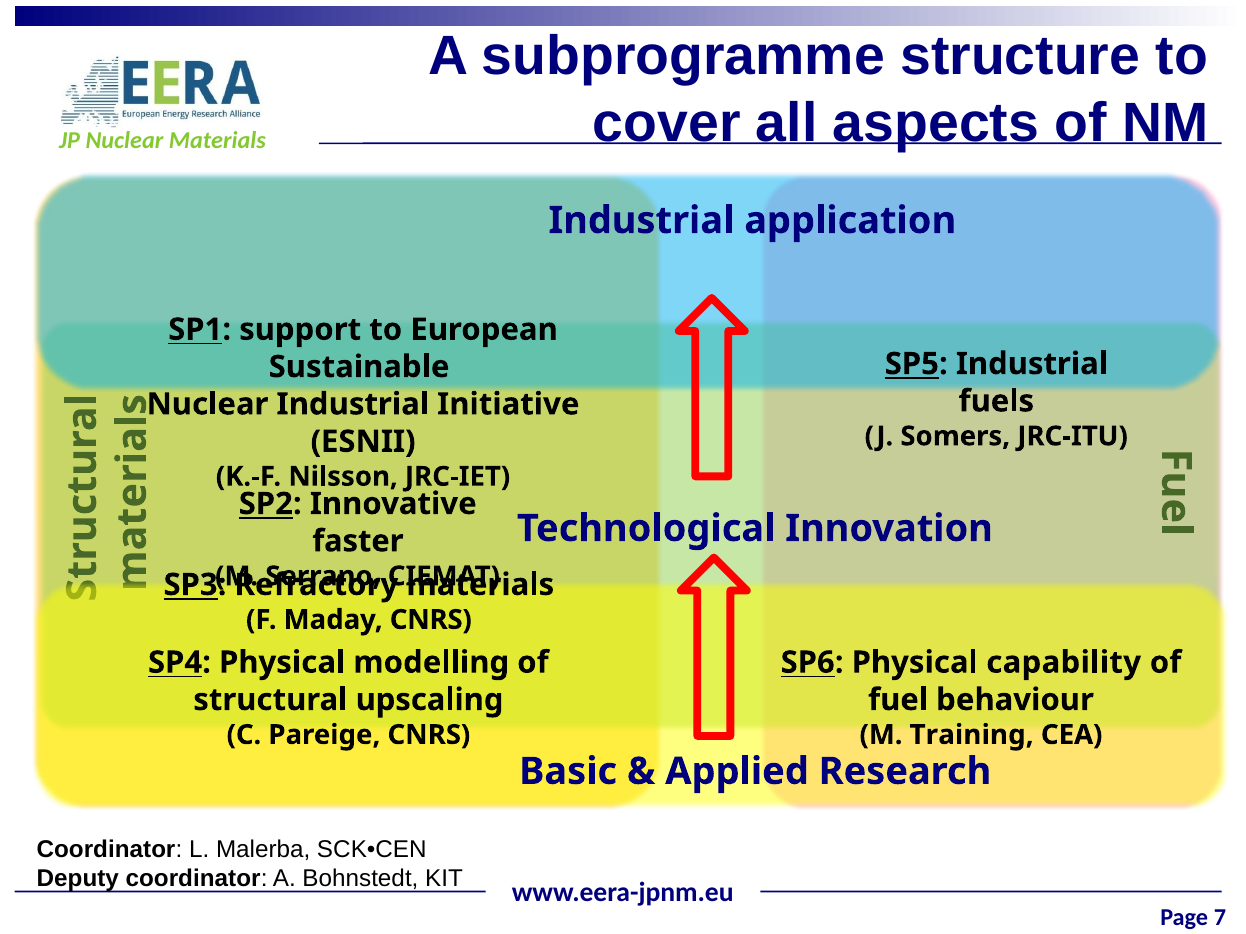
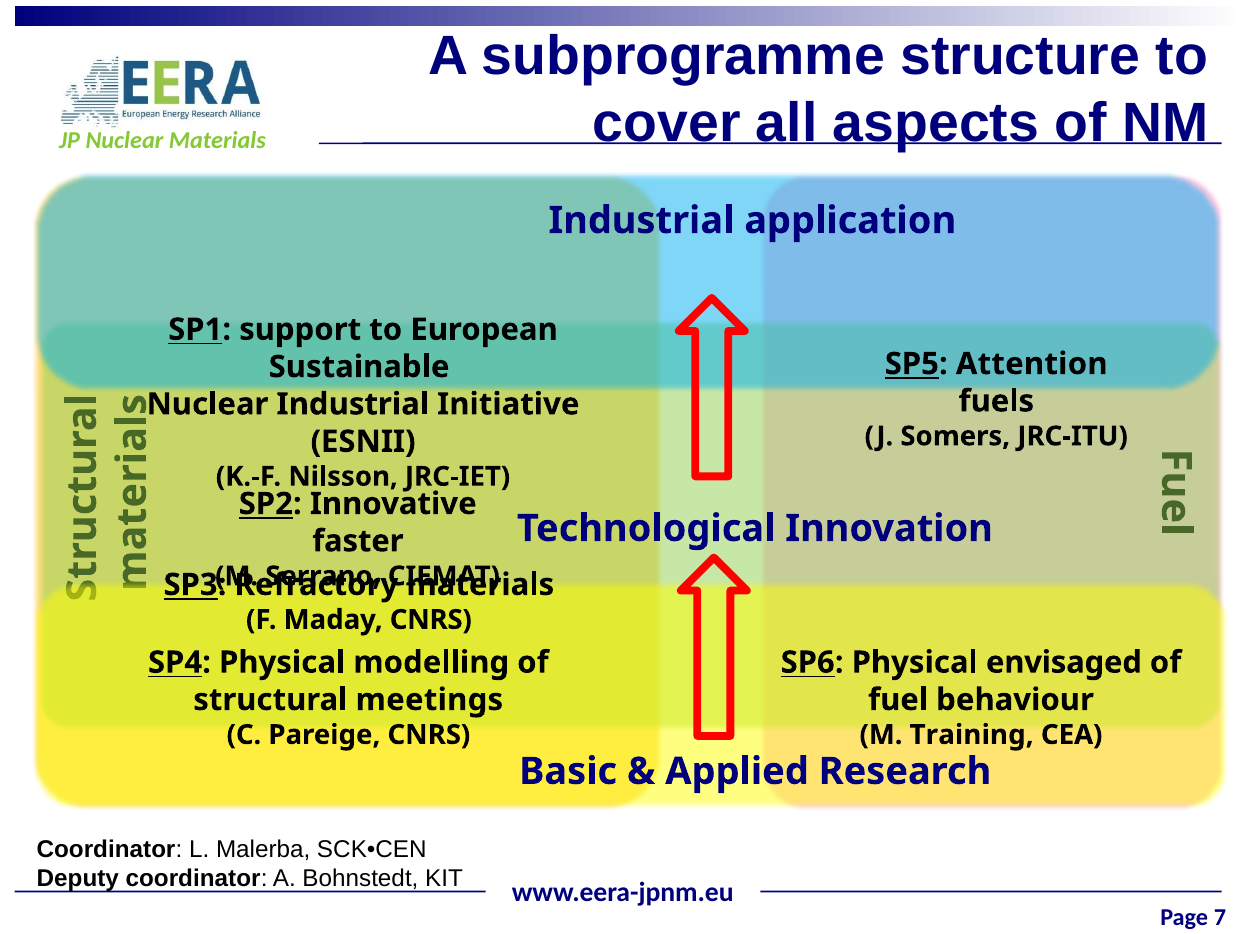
SP5 Industrial: Industrial -> Attention
capability: capability -> envisaged
upscaling: upscaling -> meetings
